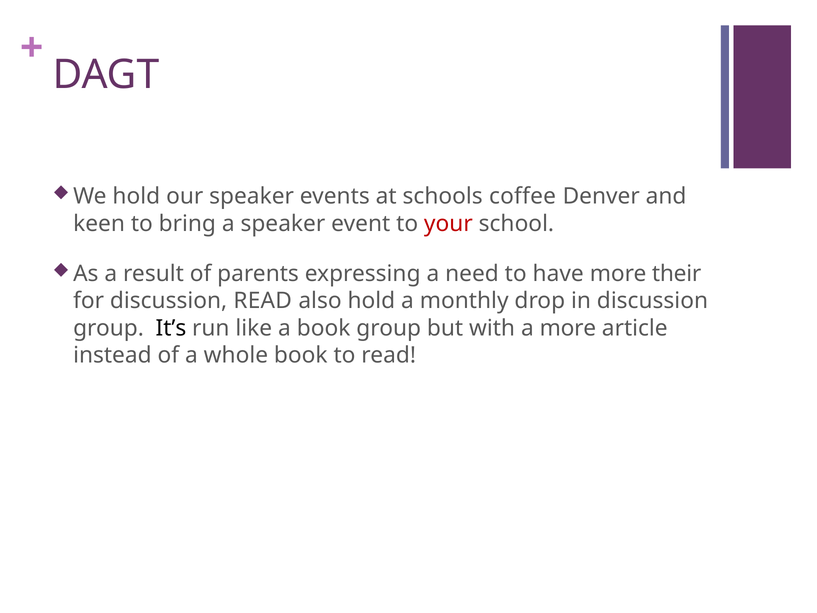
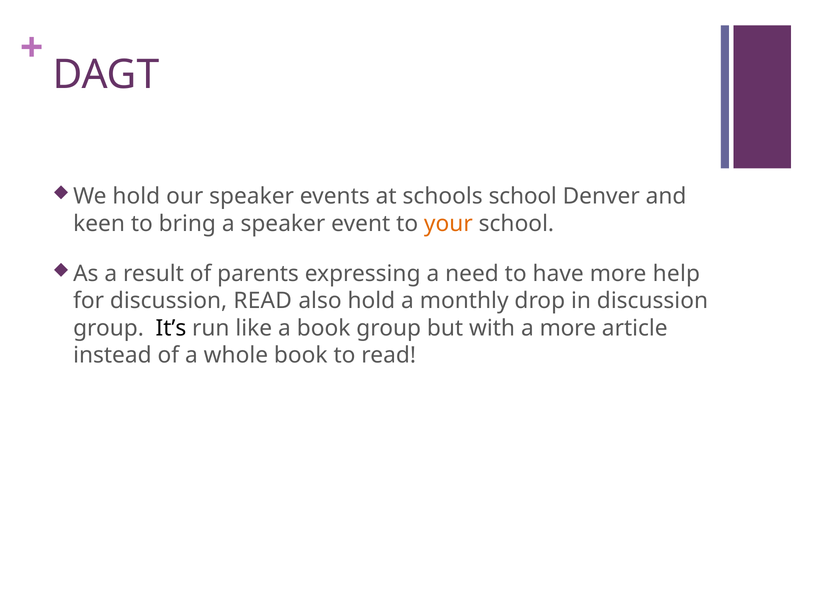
schools coffee: coffee -> school
your colour: red -> orange
their: their -> help
